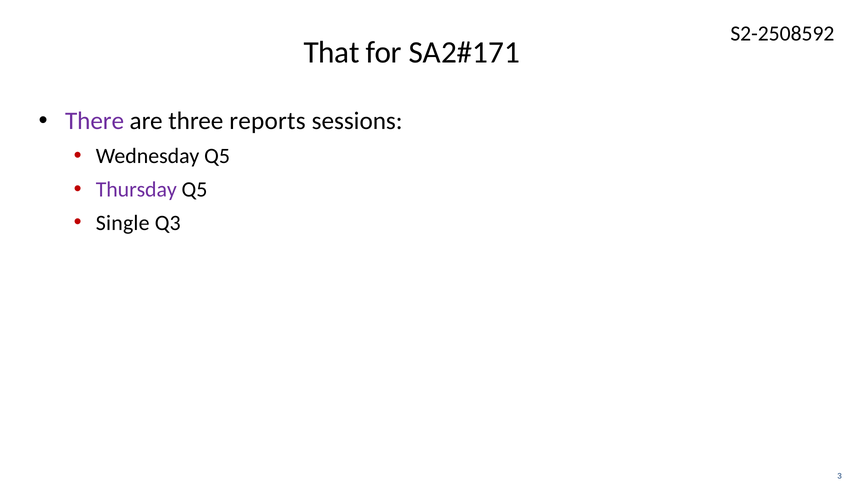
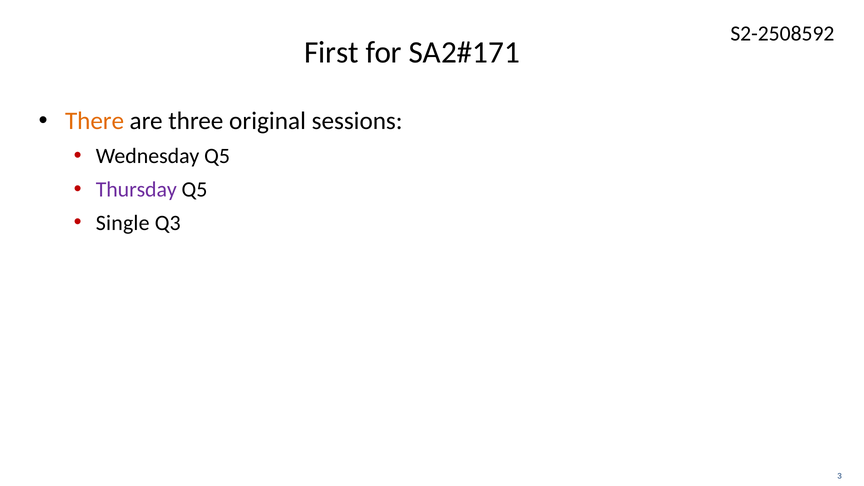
That: That -> First
There colour: purple -> orange
reports: reports -> original
